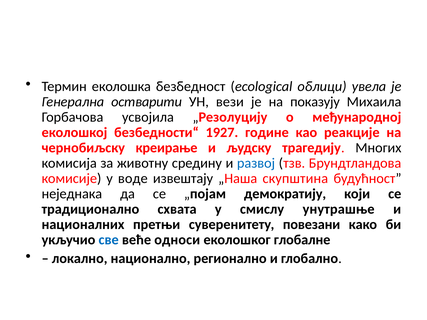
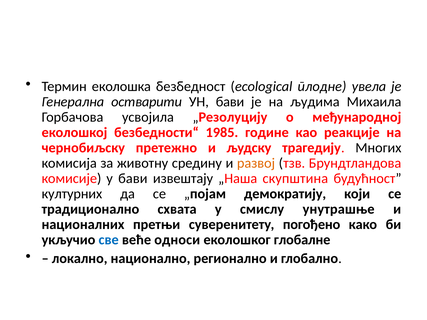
облици: облици -> плодне
УН вези: вези -> бави
показују: показују -> људима
1927: 1927 -> 1985
креирање: креирање -> претежно
развој colour: blue -> orange
у воде: воде -> бави
неједнака: неједнака -> културних
повезани: повезани -> погођено
